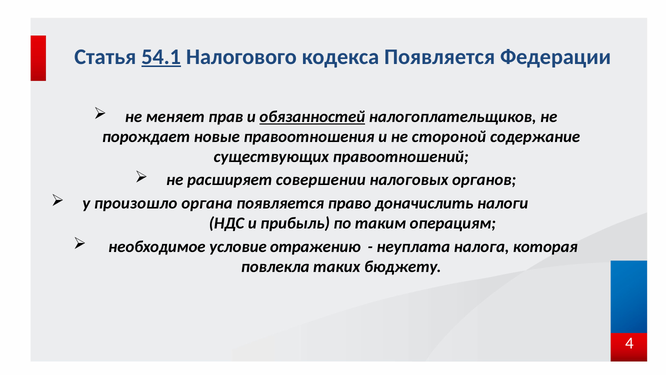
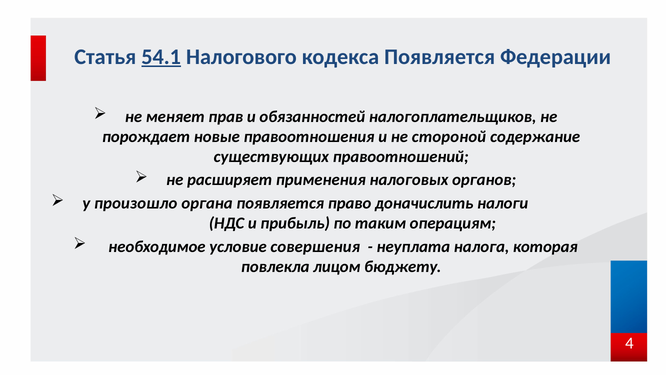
обязанностей underline: present -> none
совершении: совершении -> применения
отражению: отражению -> совершения
таких: таких -> лицом
